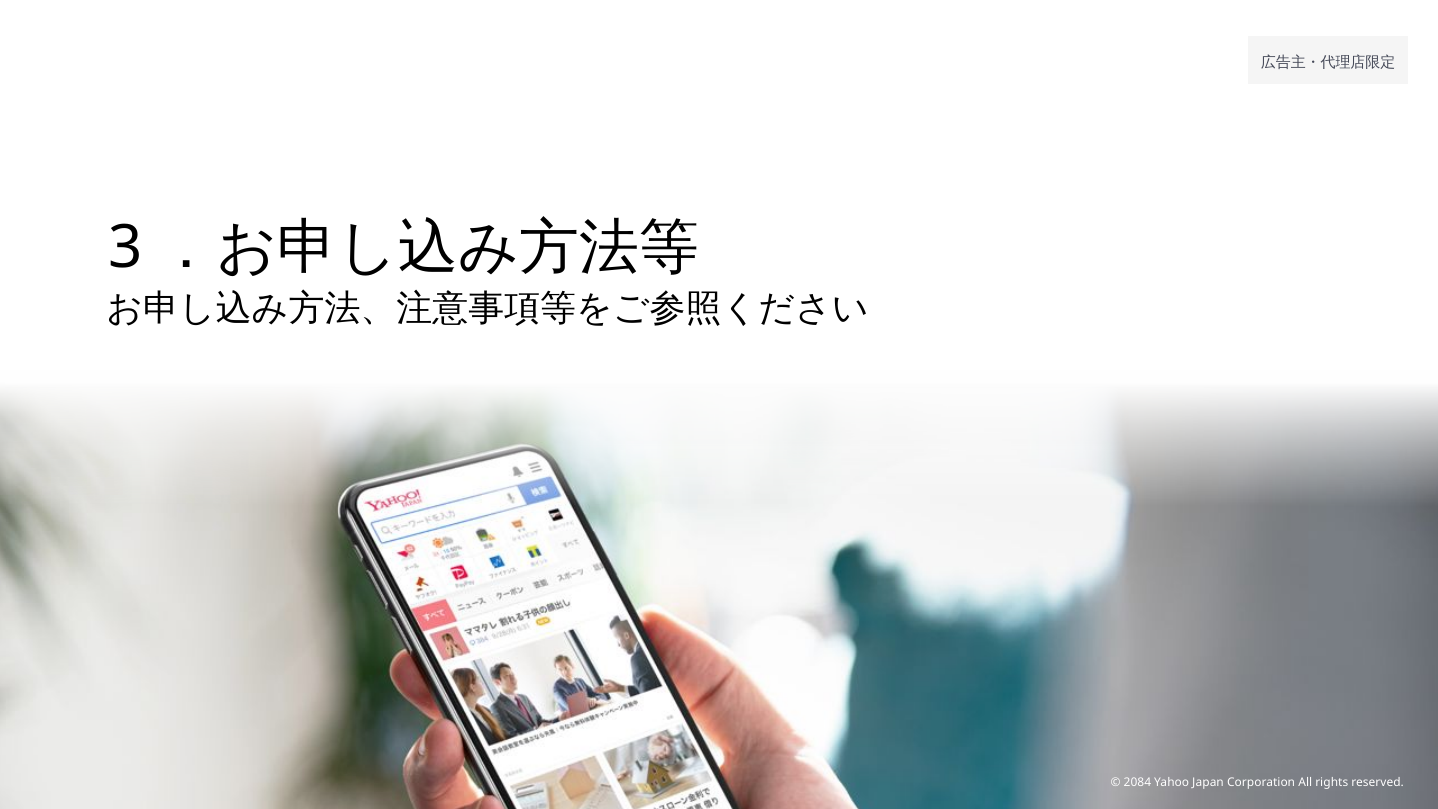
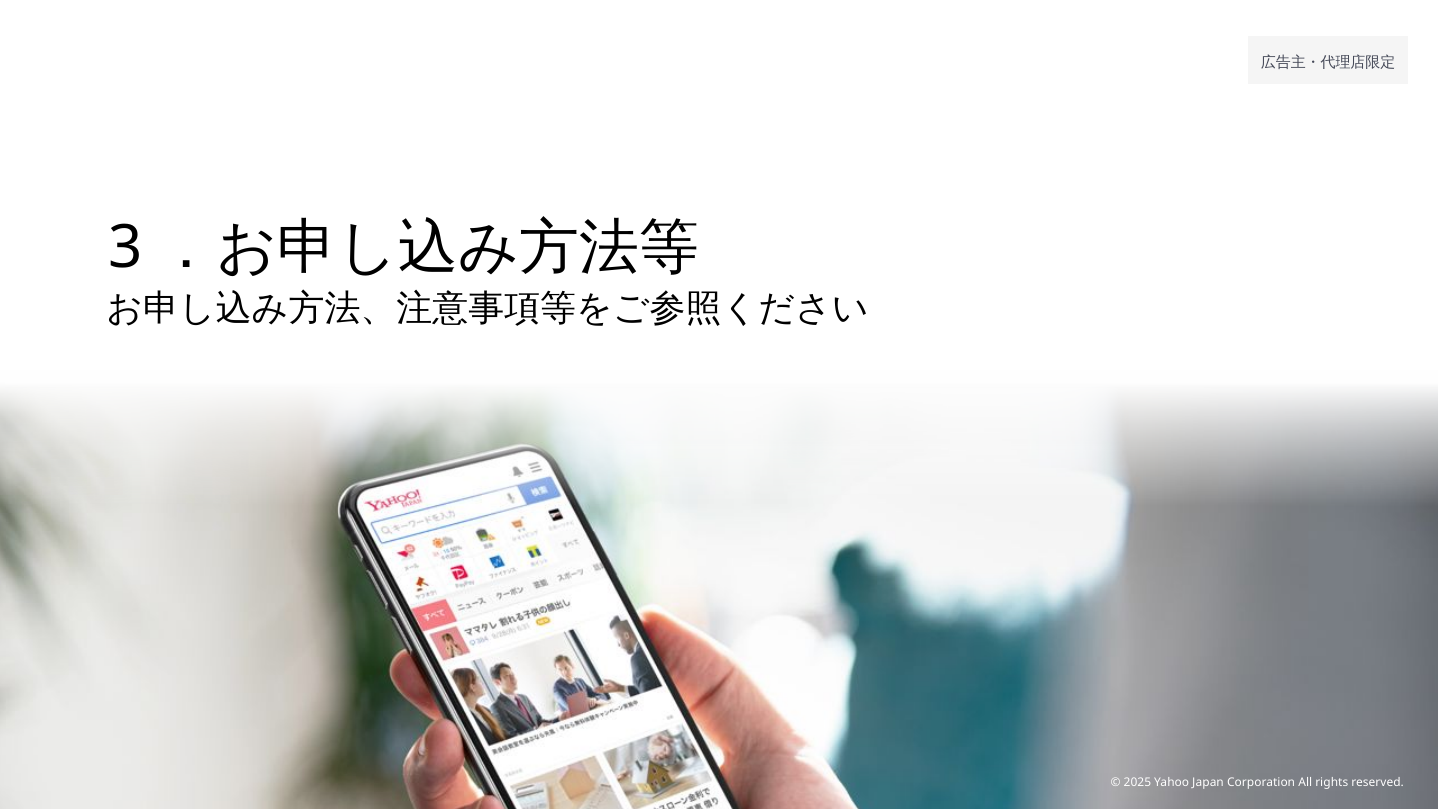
2084: 2084 -> 2025
